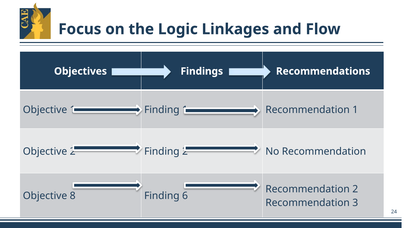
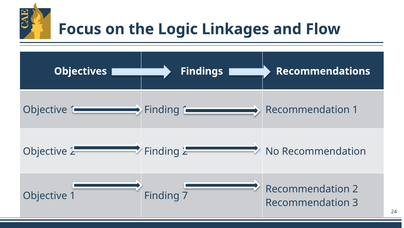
8 at (73, 195): 8 -> 1
6: 6 -> 7
